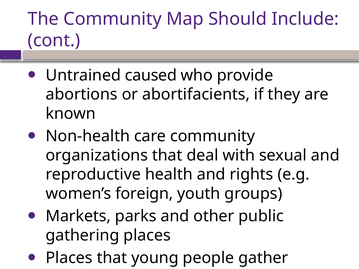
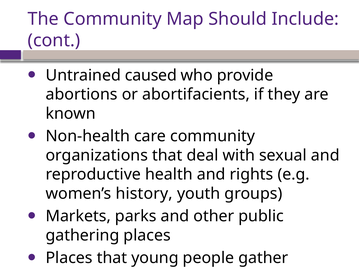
foreign: foreign -> history
